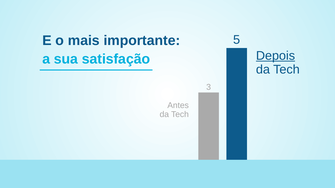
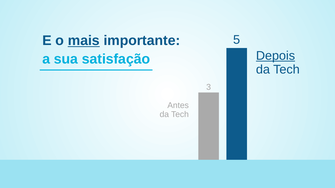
mais underline: none -> present
